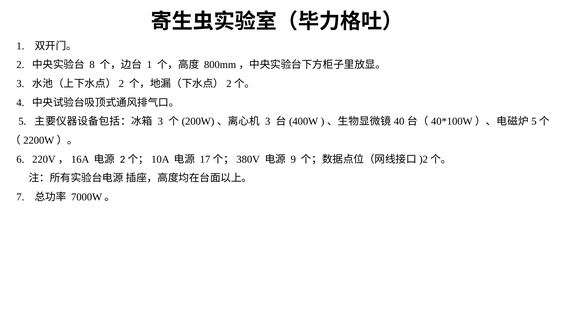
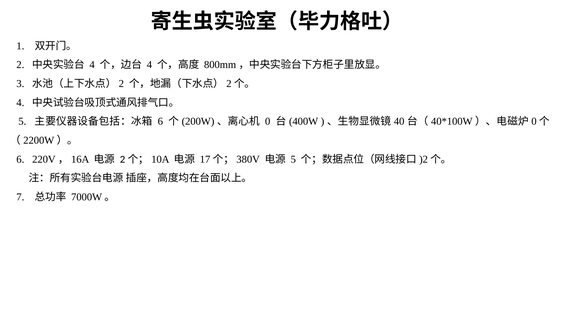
8 at (92, 65): 8 -> 4
1 at (149, 65): 1 -> 4
3 at (160, 122): 3 -> 6
3 at (268, 122): 3 -> 0
5 at (534, 122): 5 -> 0
9 at (293, 160): 9 -> 5
